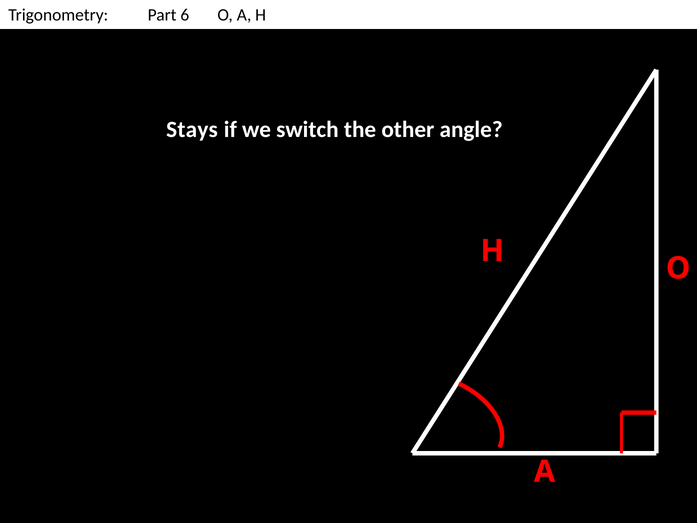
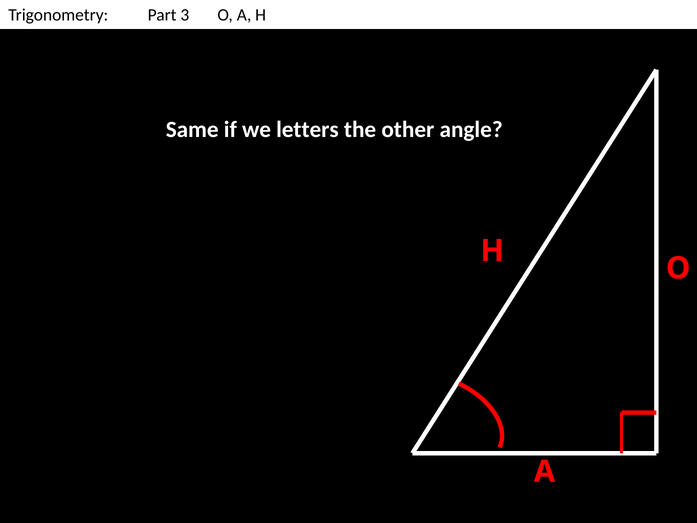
6: 6 -> 3
Stays: Stays -> Same
switch: switch -> letters
